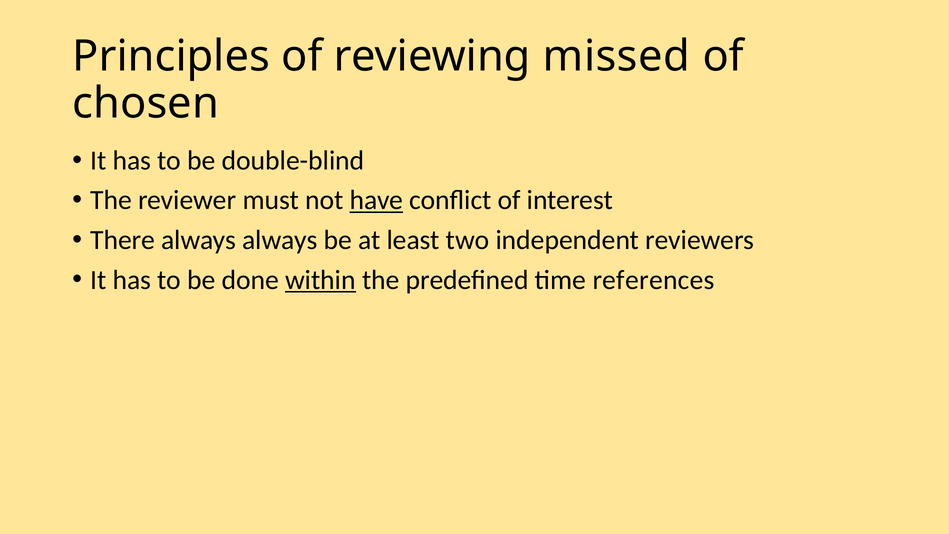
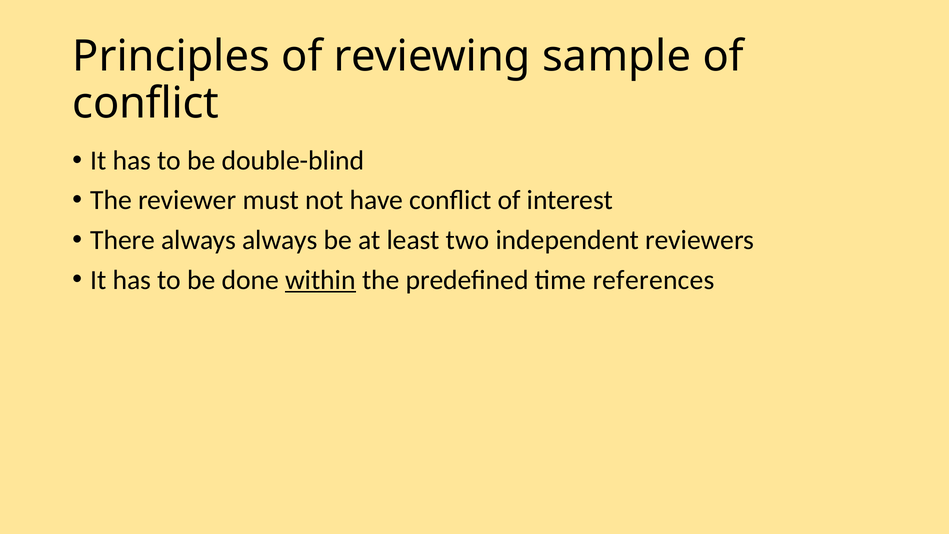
missed: missed -> sample
chosen at (146, 103): chosen -> conflict
have underline: present -> none
